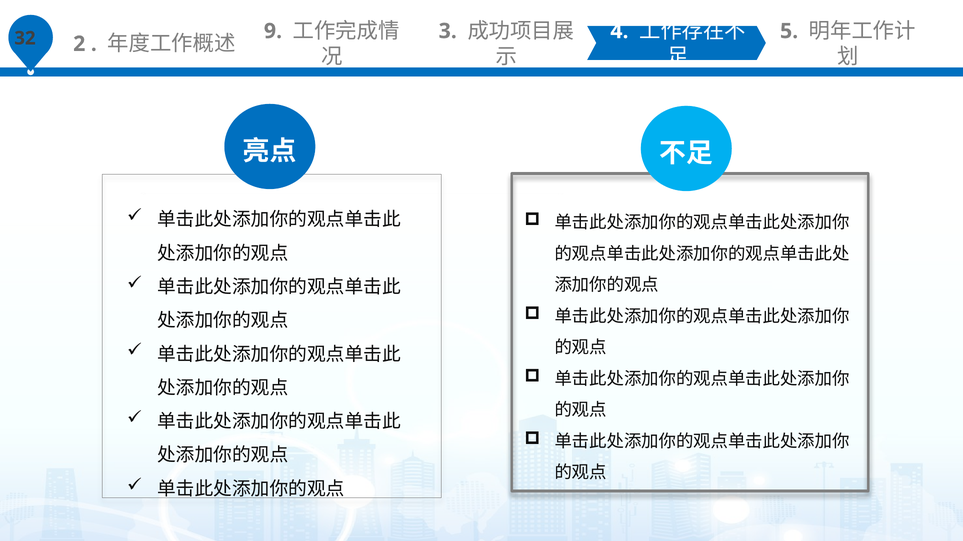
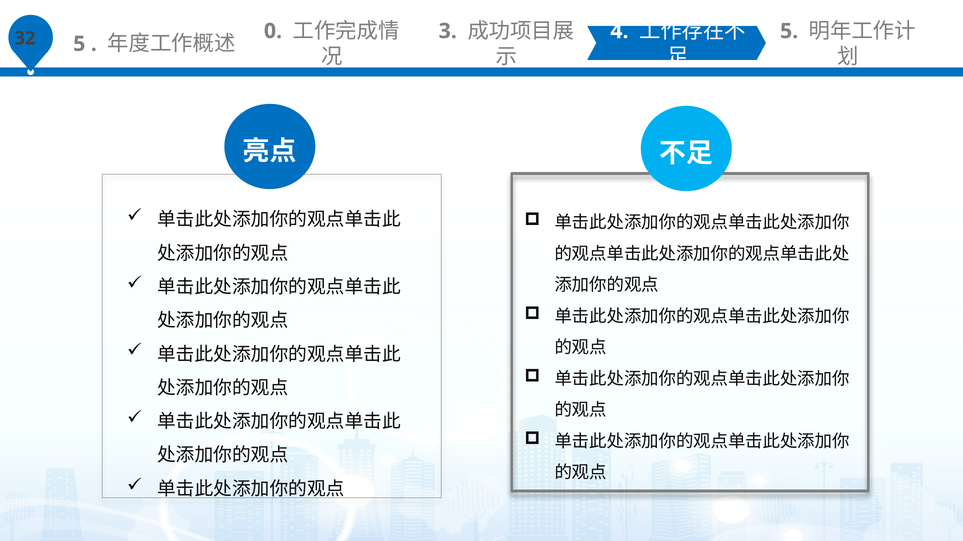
2 at (79, 44): 2 -> 5
9: 9 -> 0
